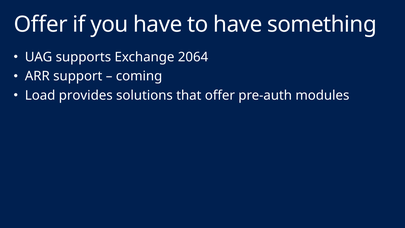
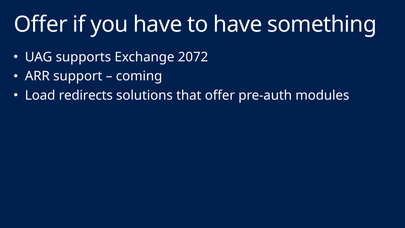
2064: 2064 -> 2072
provides: provides -> redirects
